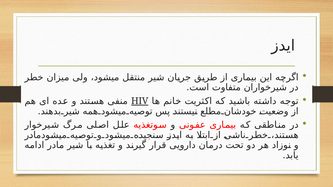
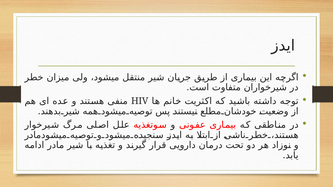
HIV underline: present -> none
